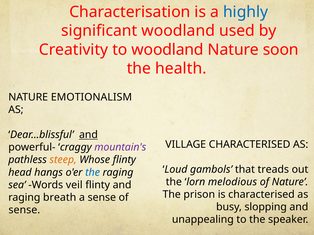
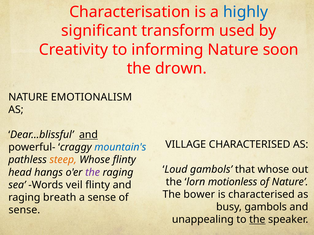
significant woodland: woodland -> transform
to woodland: woodland -> informing
health: health -> drown
mountain's colour: purple -> blue
that treads: treads -> whose
the at (93, 173) colour: blue -> purple
melodious: melodious -> motionless
prison: prison -> bower
busy slopping: slopping -> gambols
the at (257, 220) underline: none -> present
